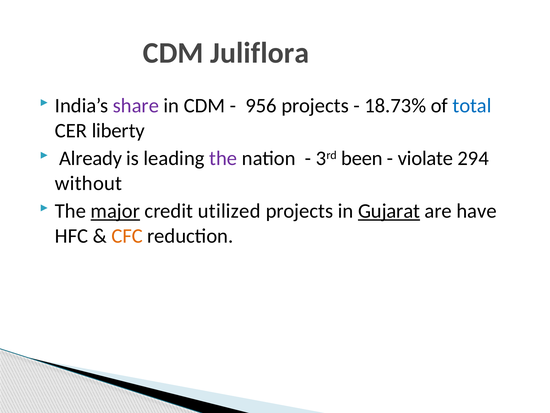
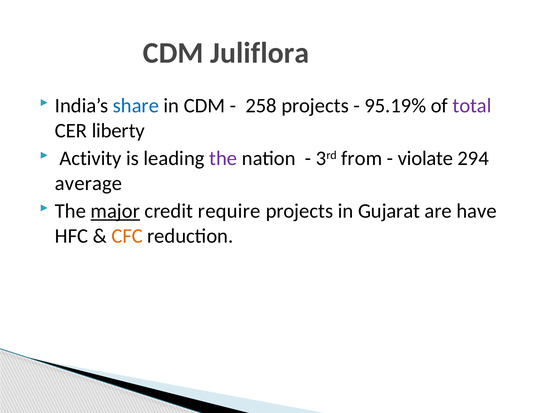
share colour: purple -> blue
956: 956 -> 258
18.73%: 18.73% -> 95.19%
total colour: blue -> purple
Already: Already -> Activity
been: been -> from
without: without -> average
utilized: utilized -> require
Gujarat underline: present -> none
